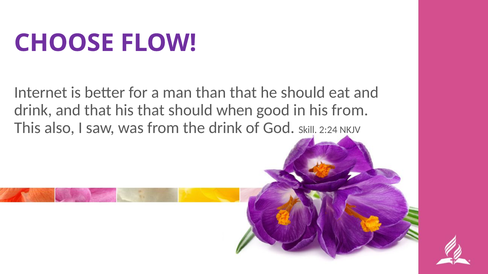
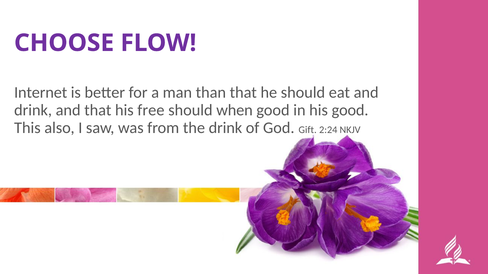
his that: that -> free
his from: from -> good
Skill: Skill -> Gift
